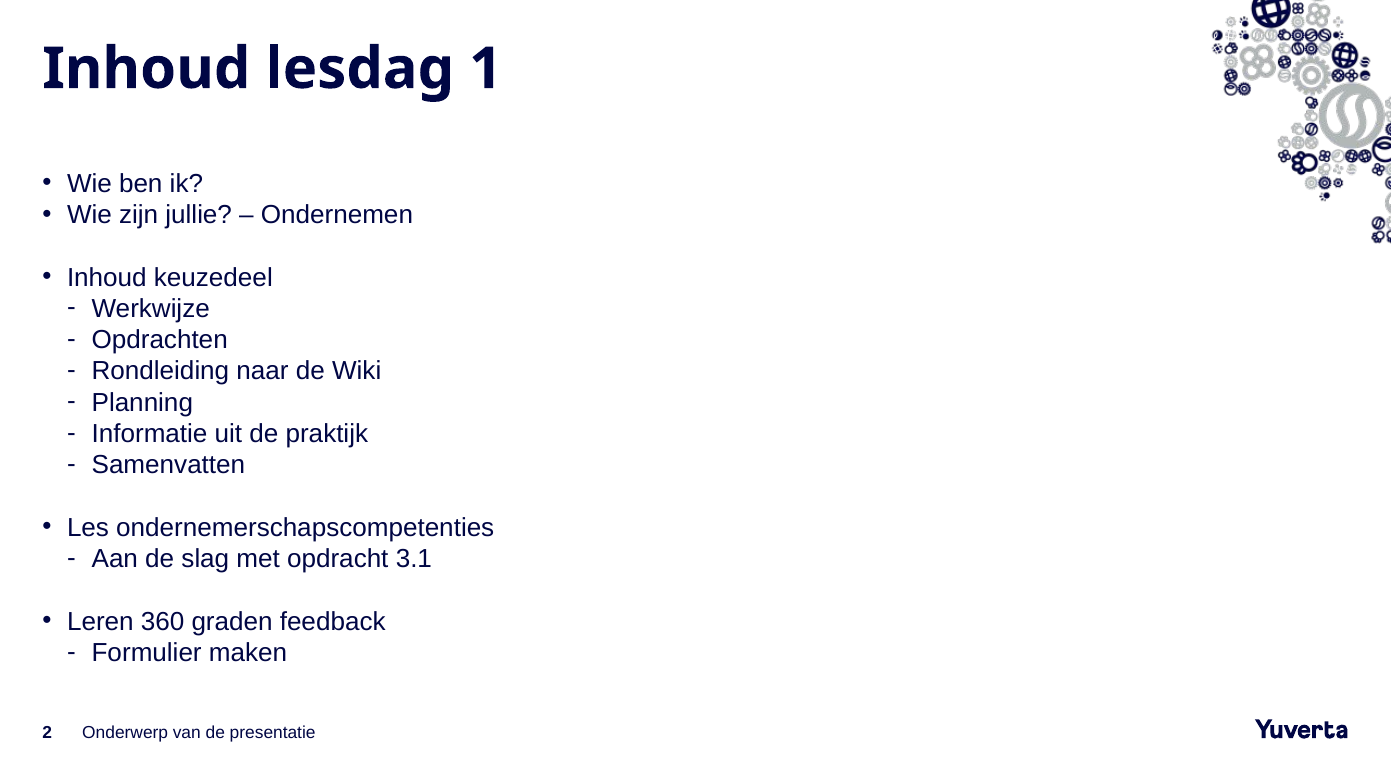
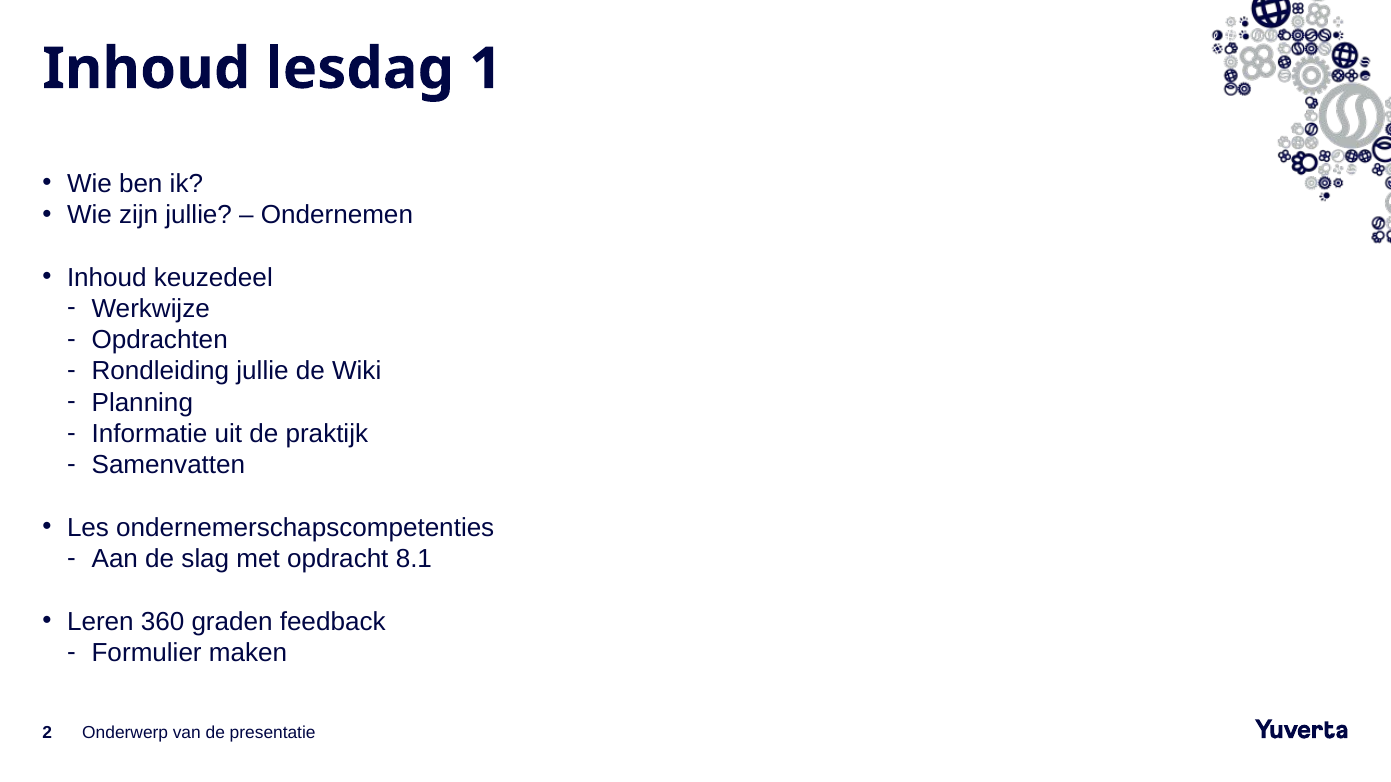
Rondleiding naar: naar -> jullie
3.1: 3.1 -> 8.1
